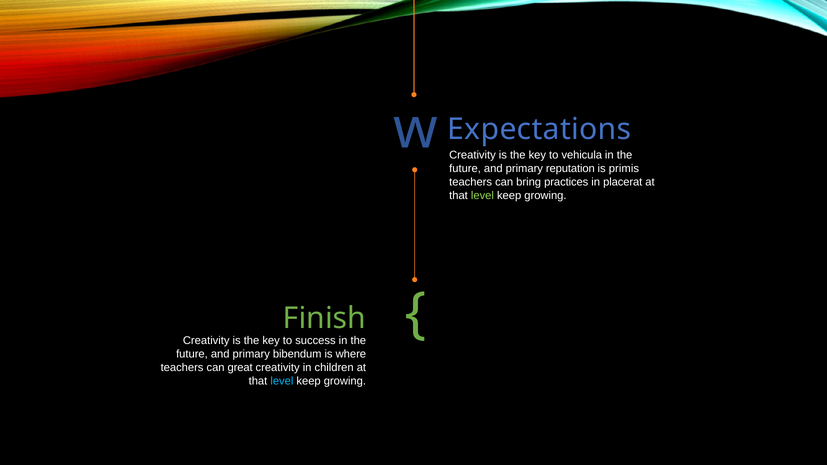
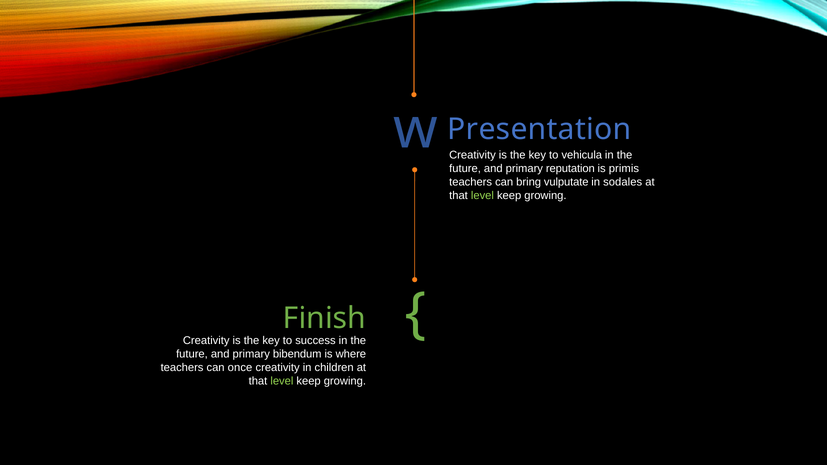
Expectations: Expectations -> Presentation
practices: practices -> vulputate
placerat: placerat -> sodales
great: great -> once
level at (282, 381) colour: light blue -> light green
